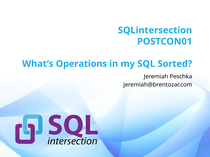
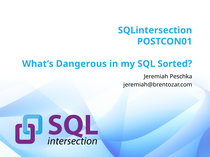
Operations: Operations -> Dangerous
